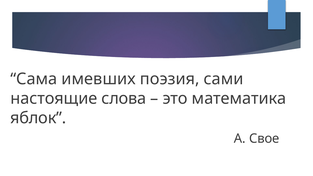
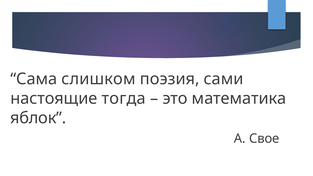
имевших: имевших -> слишком
слова: слова -> тогда
